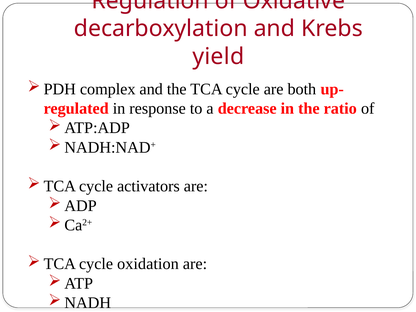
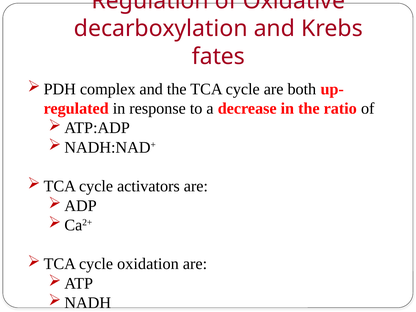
yield: yield -> fates
